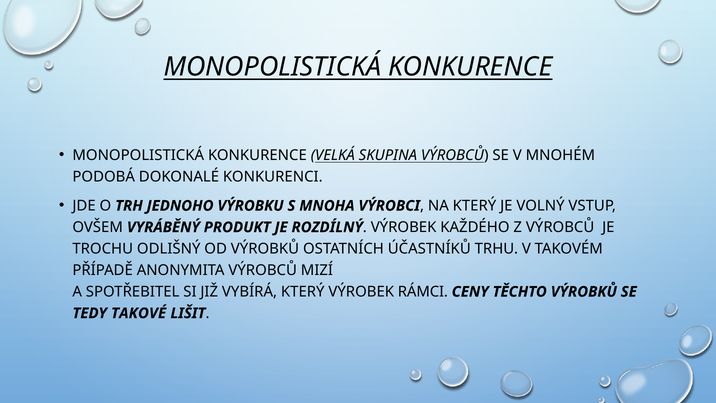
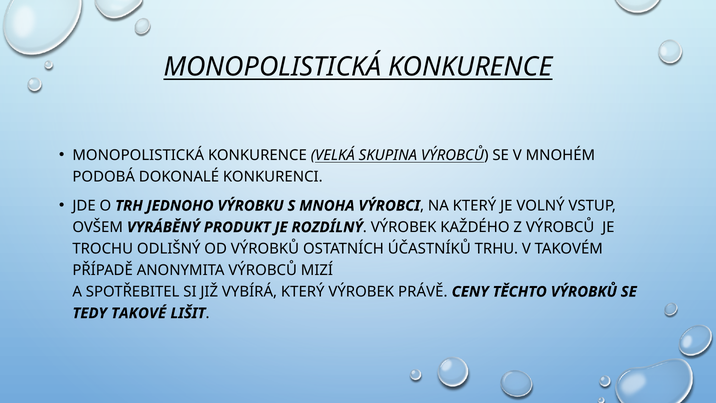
RÁMCI: RÁMCI -> PRÁVĚ
